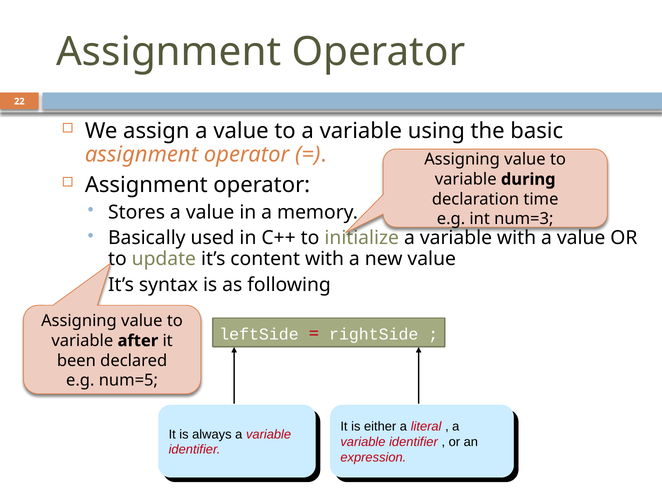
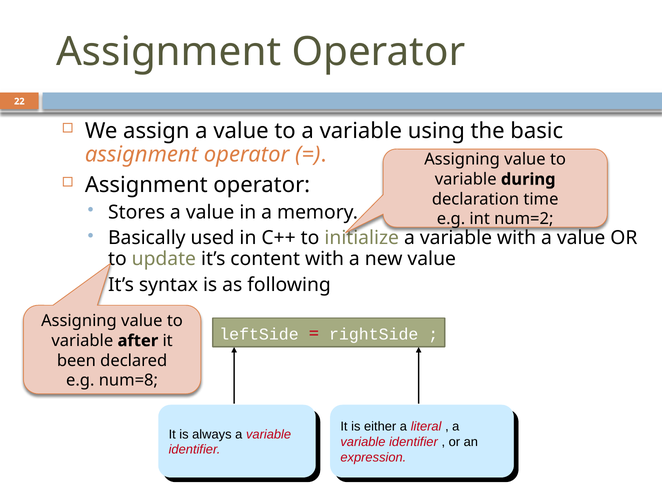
num=3: num=3 -> num=2
num=5: num=5 -> num=8
